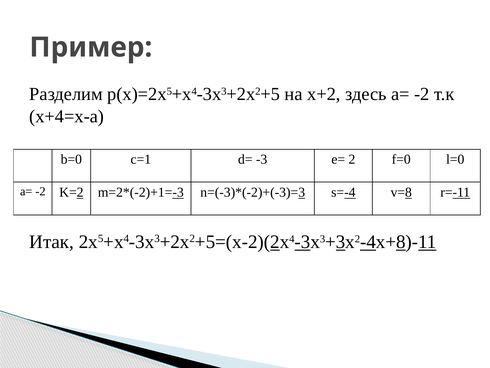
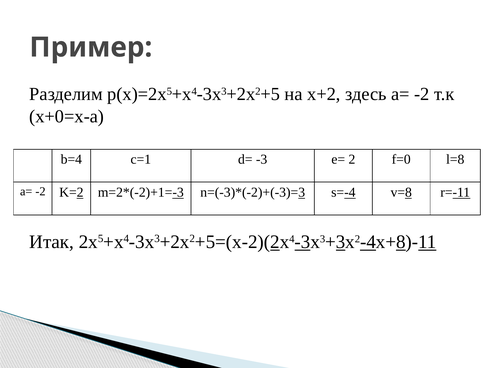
х+4=х-а: х+4=х-а -> х+0=х-а
b=0: b=0 -> b=4
l=0: l=0 -> l=8
